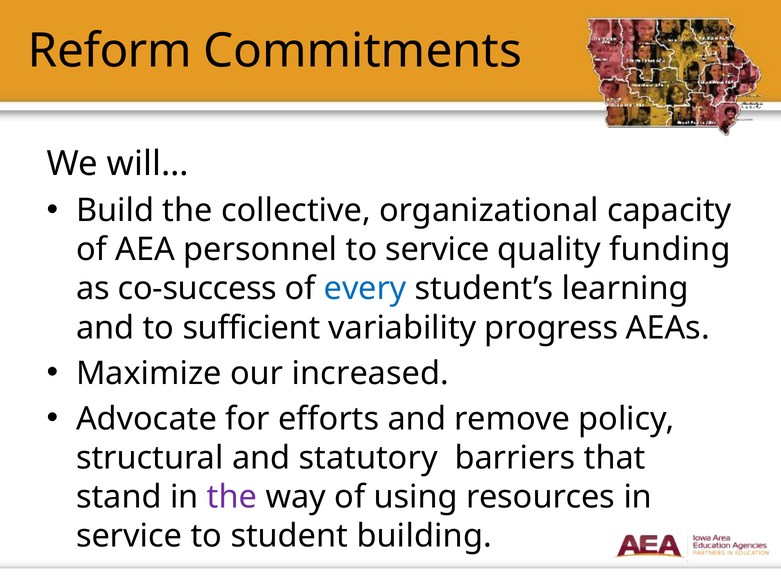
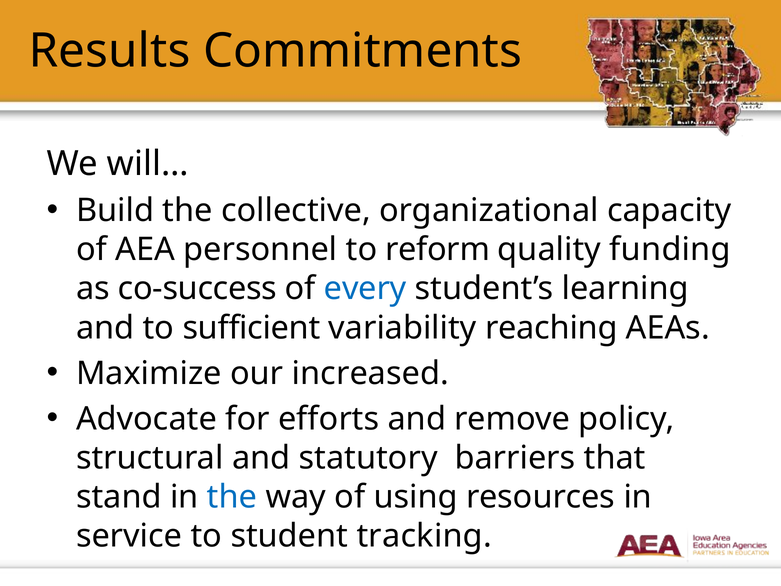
Reform: Reform -> Results
to service: service -> reform
progress: progress -> reaching
the at (232, 497) colour: purple -> blue
building: building -> tracking
